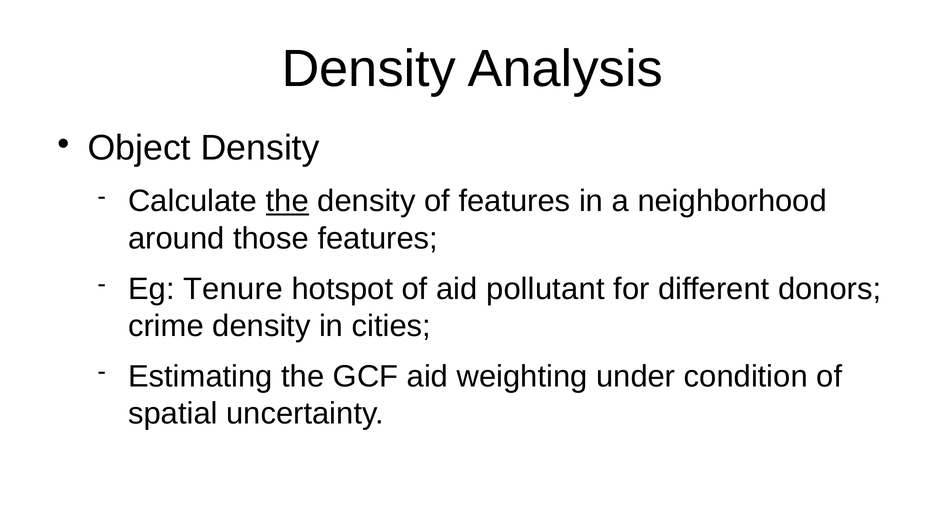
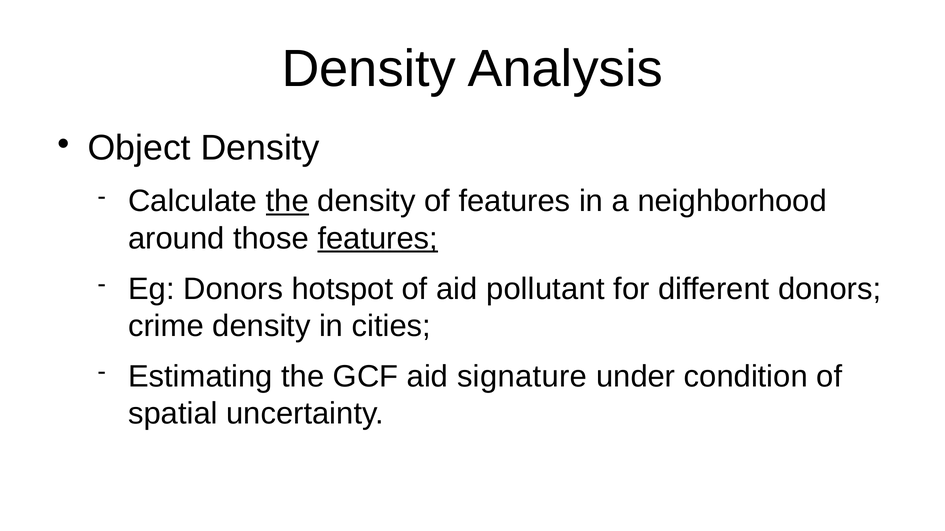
features at (378, 239) underline: none -> present
Eg Tenure: Tenure -> Donors
weighting: weighting -> signature
